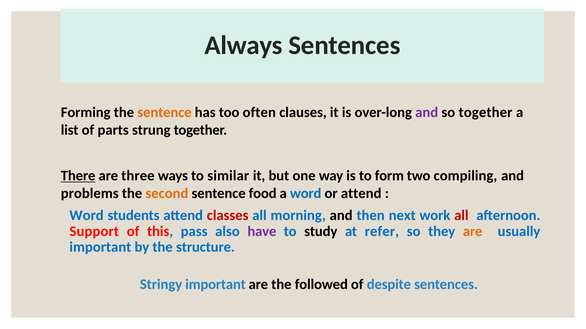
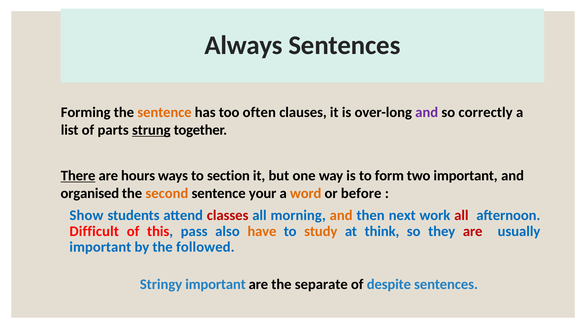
so together: together -> correctly
strung underline: none -> present
three: three -> hours
similar: similar -> section
two compiling: compiling -> important
problems: problems -> organised
food: food -> your
word at (306, 194) colour: blue -> orange
or attend: attend -> before
Word at (87, 216): Word -> Show
and at (341, 216) colour: black -> orange
Support: Support -> Difficult
have colour: purple -> orange
study colour: black -> orange
refer: refer -> think
are at (473, 232) colour: orange -> red
structure: structure -> followed
followed: followed -> separate
